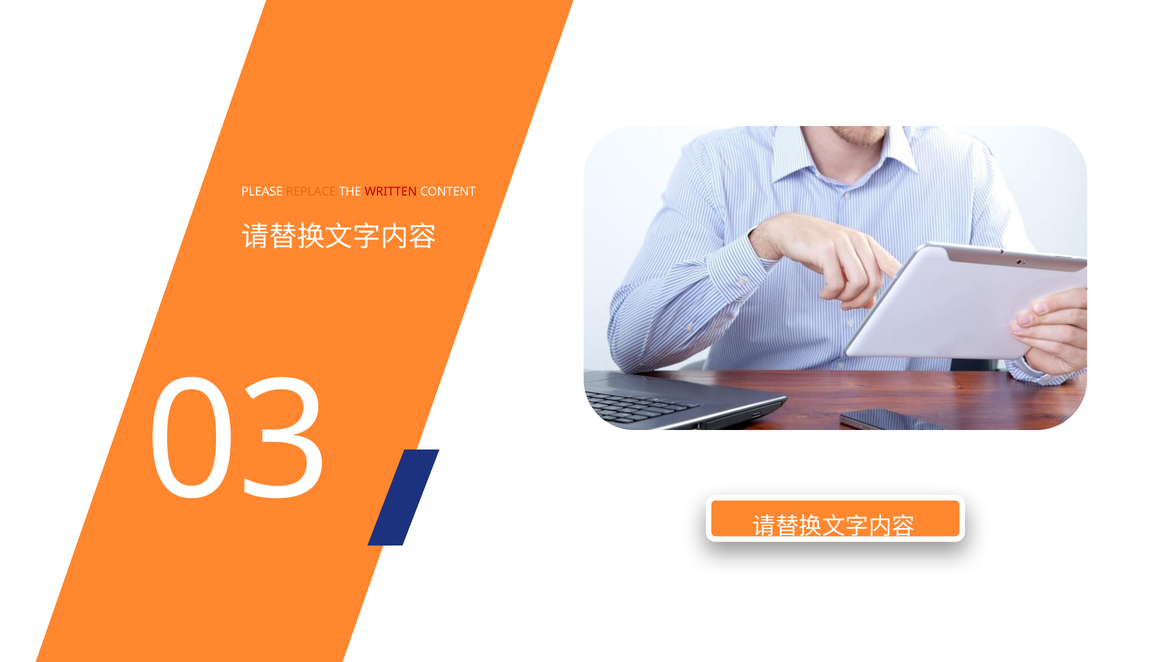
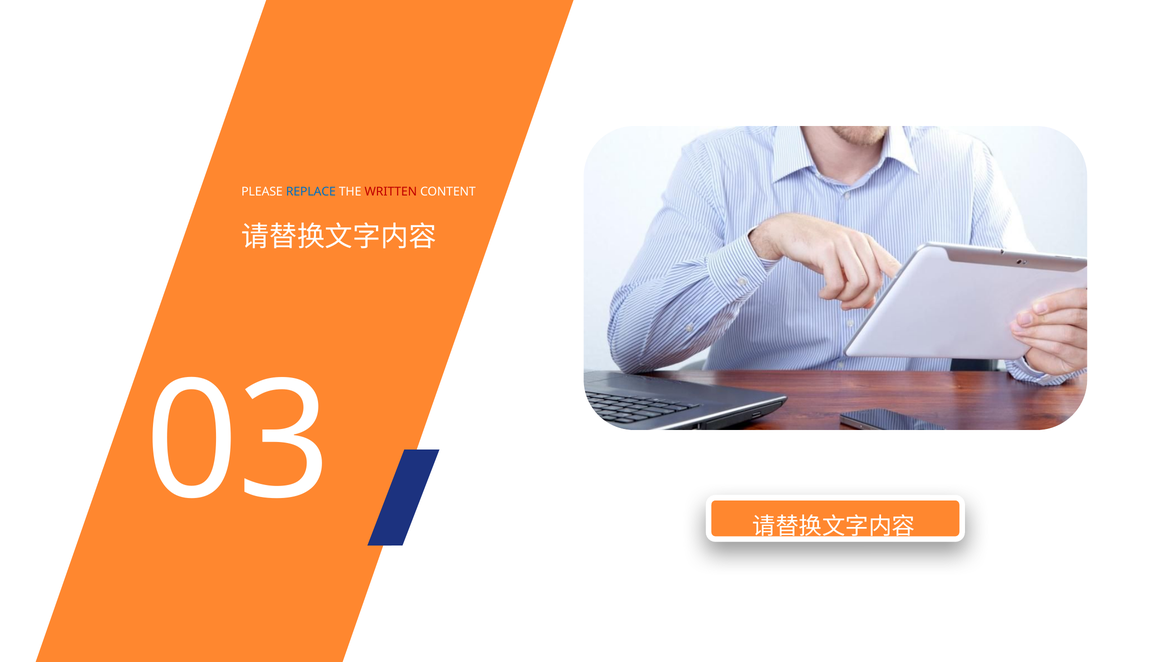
REPLACE colour: orange -> blue
